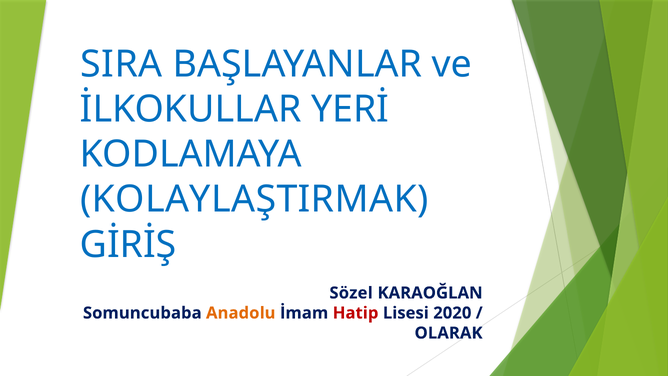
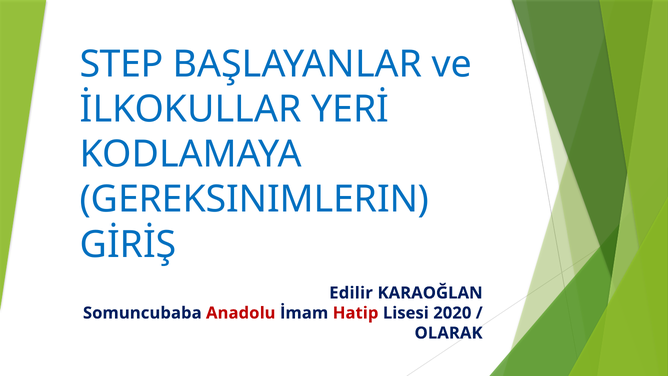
SIRA: SIRA -> STEP
KOLAYLAŞTIRMAK: KOLAYLAŞTIRMAK -> GEREKSINIMLERIN
Sözel: Sözel -> Edilir
Anadolu colour: orange -> red
